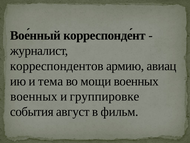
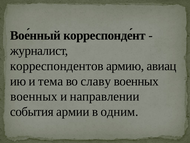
мощи: мощи -> славу
группировке: группировке -> направлении
август: август -> армии
фильм: фильм -> одним
